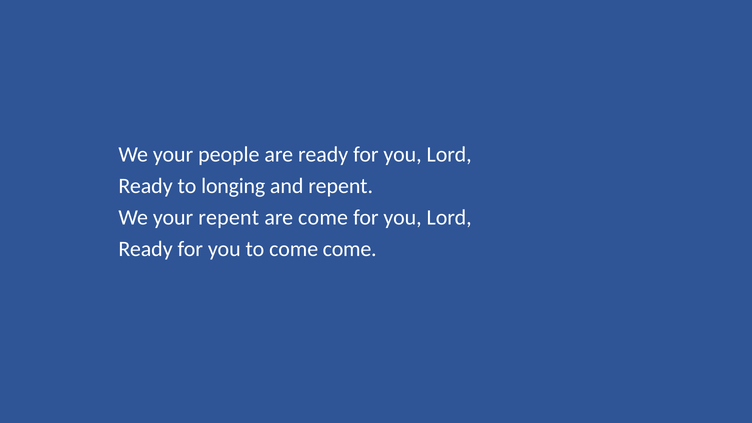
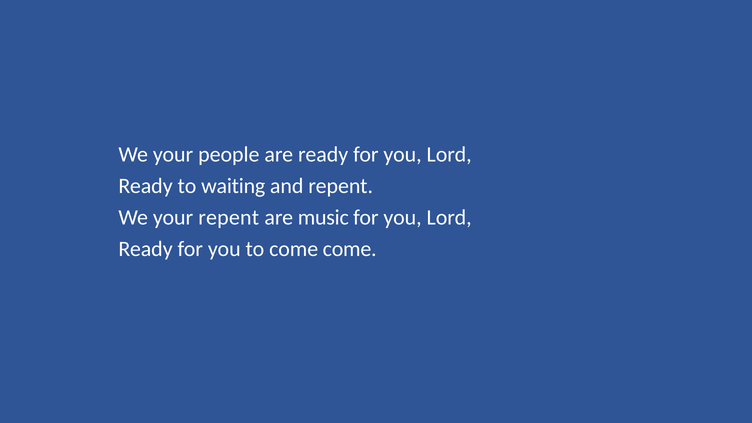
longing: longing -> waiting
are come: come -> music
